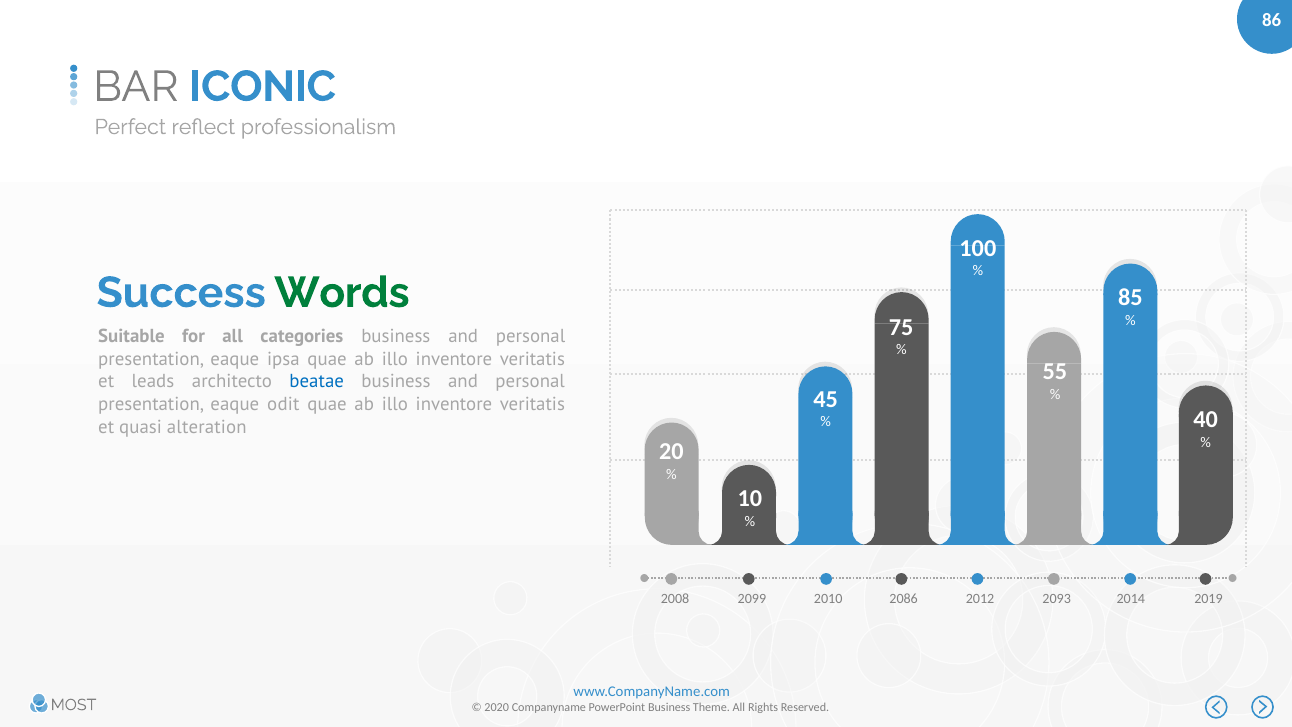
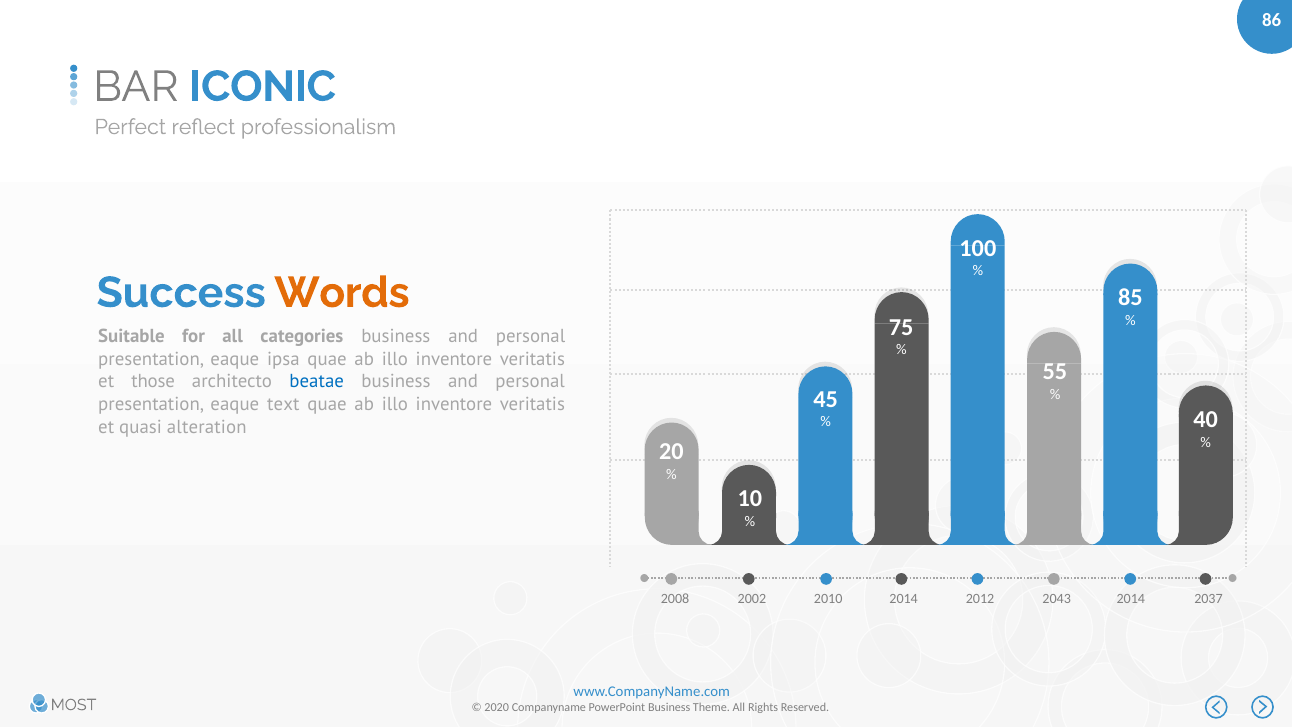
Words colour: green -> orange
leads: leads -> those
odit: odit -> text
2099: 2099 -> 2002
2086 at (904, 598): 2086 -> 2014
2093: 2093 -> 2043
2019: 2019 -> 2037
